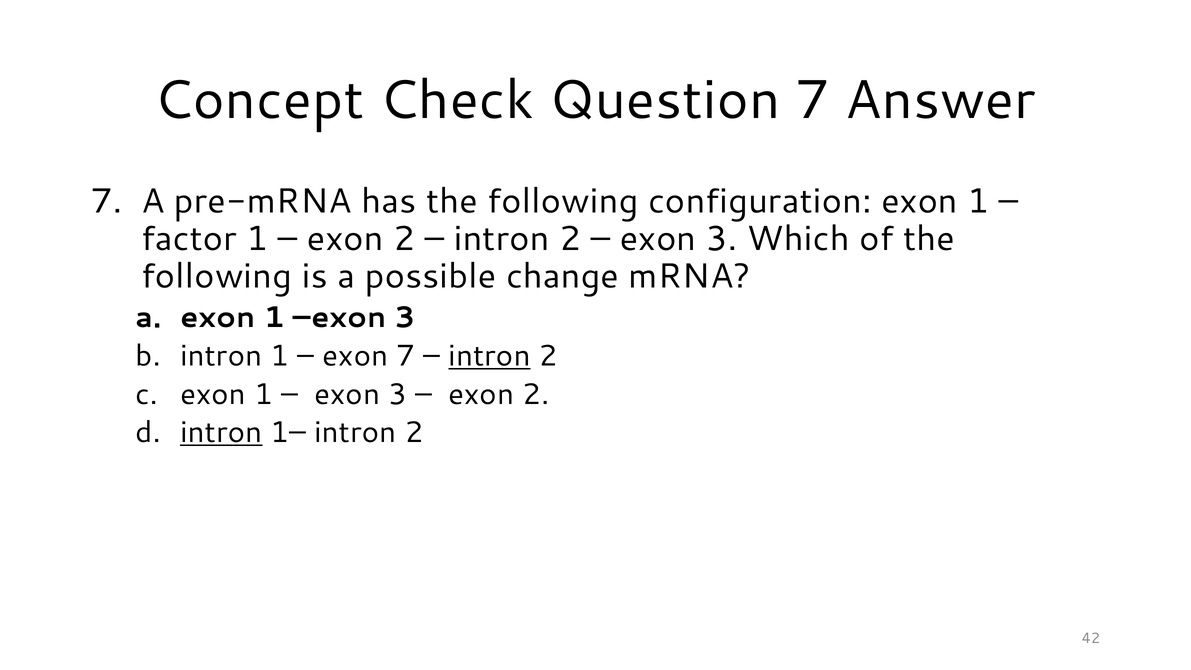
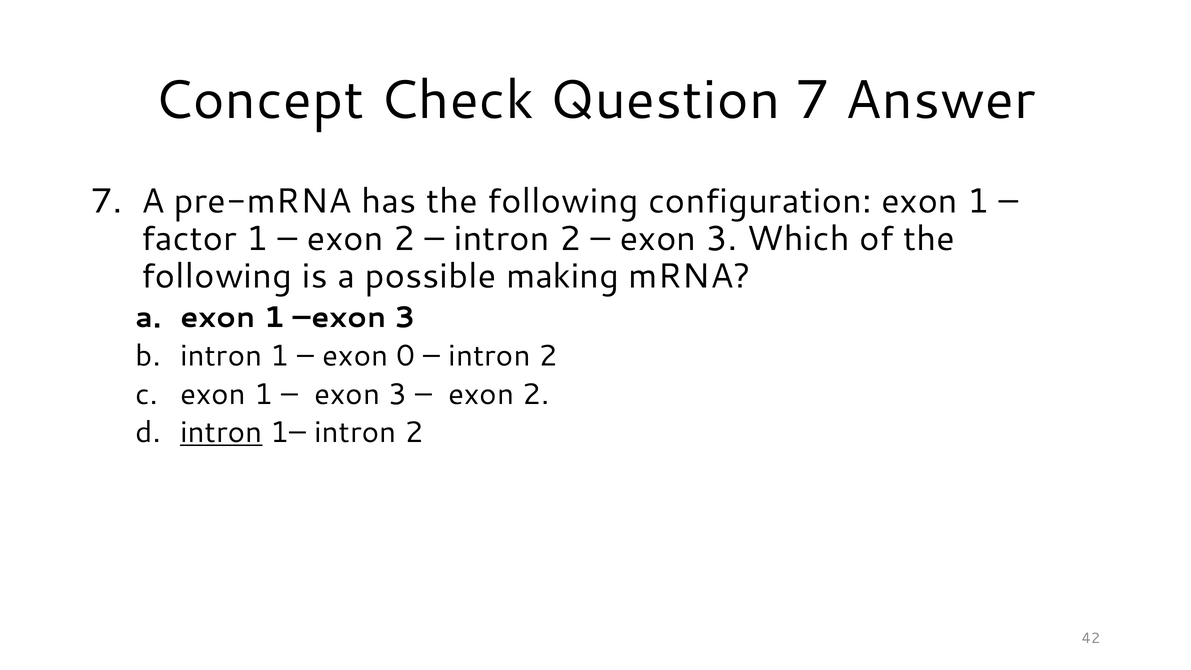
change: change -> making
exon 7: 7 -> 0
intron at (490, 356) underline: present -> none
